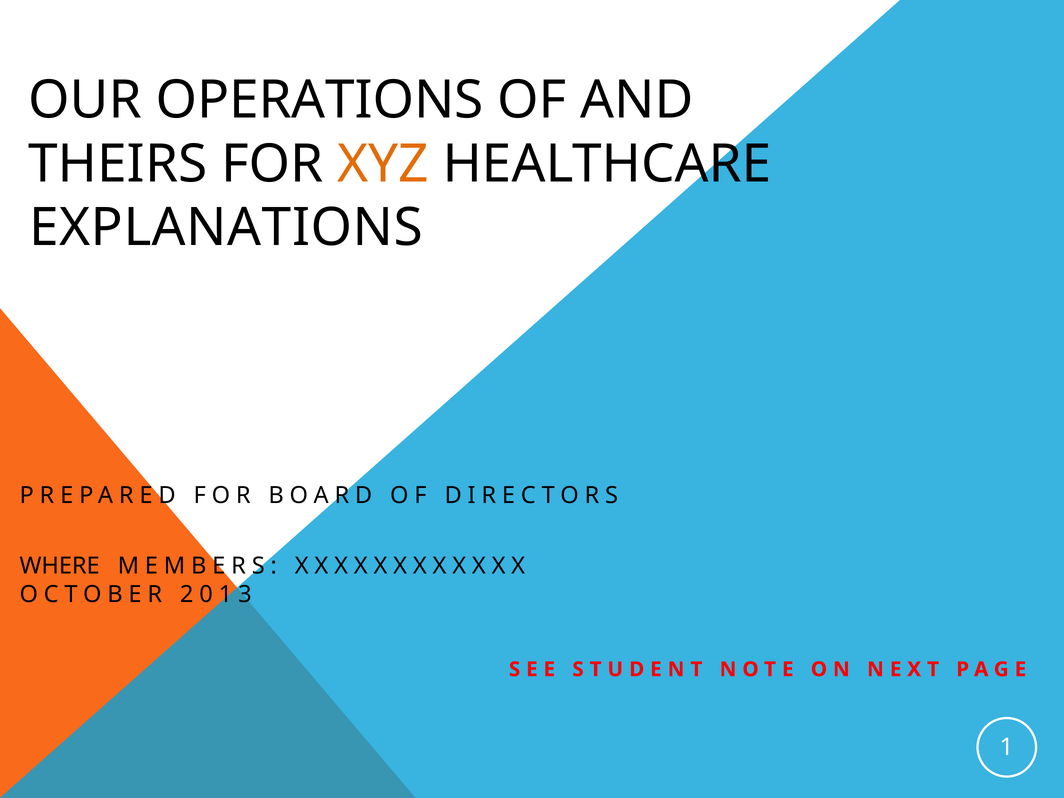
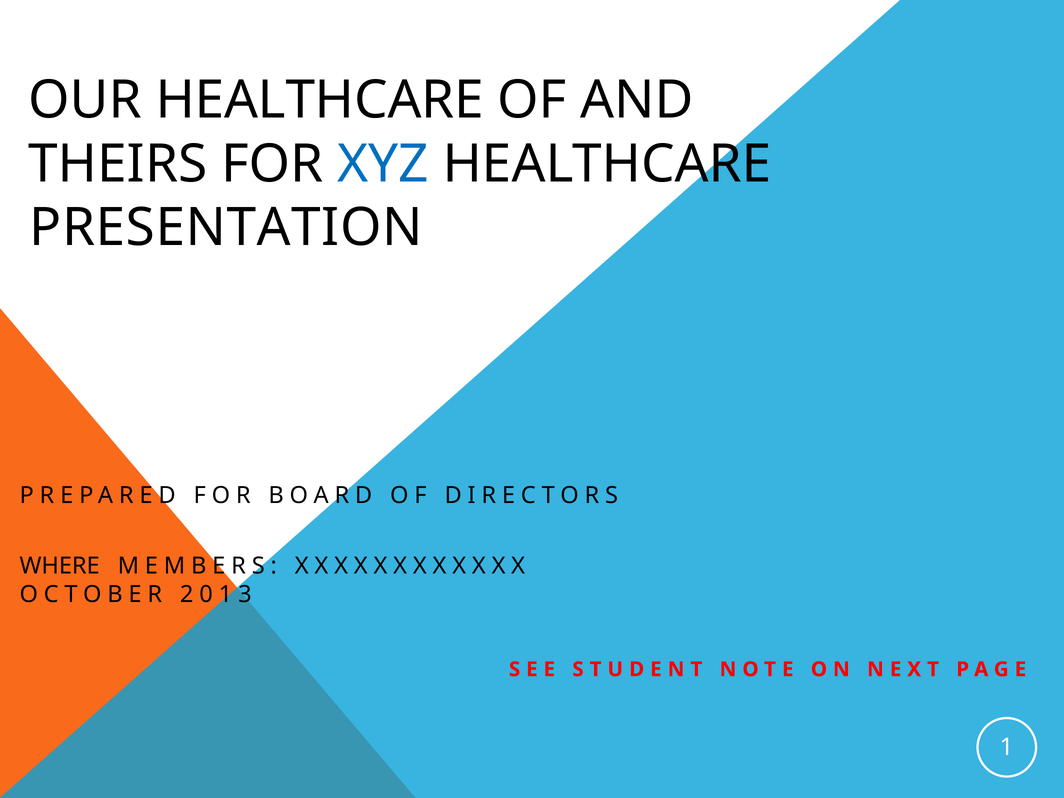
OUR OPERATIONS: OPERATIONS -> HEALTHCARE
XYZ colour: orange -> blue
EXPLANATIONS: EXPLANATIONS -> PRESENTATION
